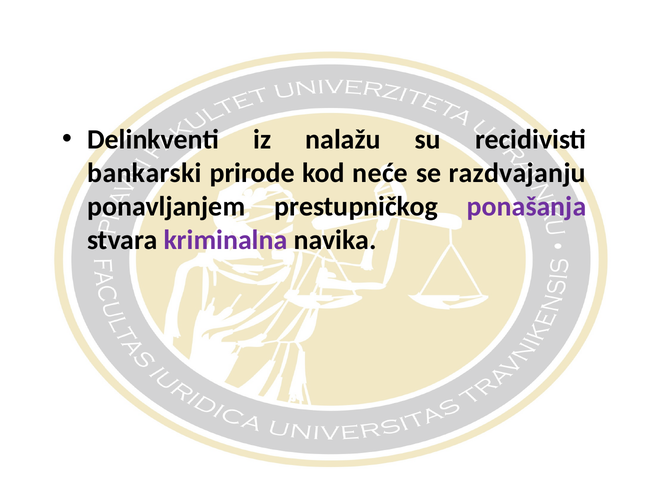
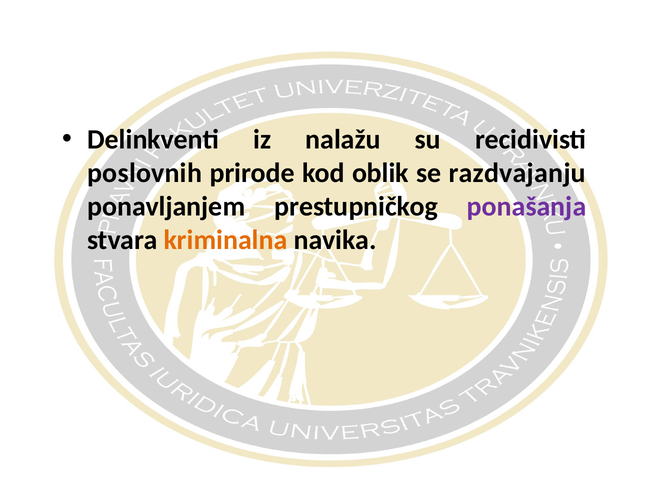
bankarski: bankarski -> poslovnih
neće: neće -> oblik
kriminalna colour: purple -> orange
